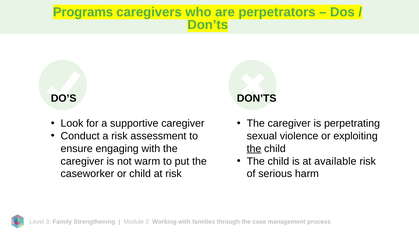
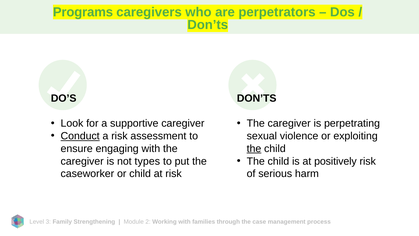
Conduct underline: none -> present
available: available -> positively
warm: warm -> types
